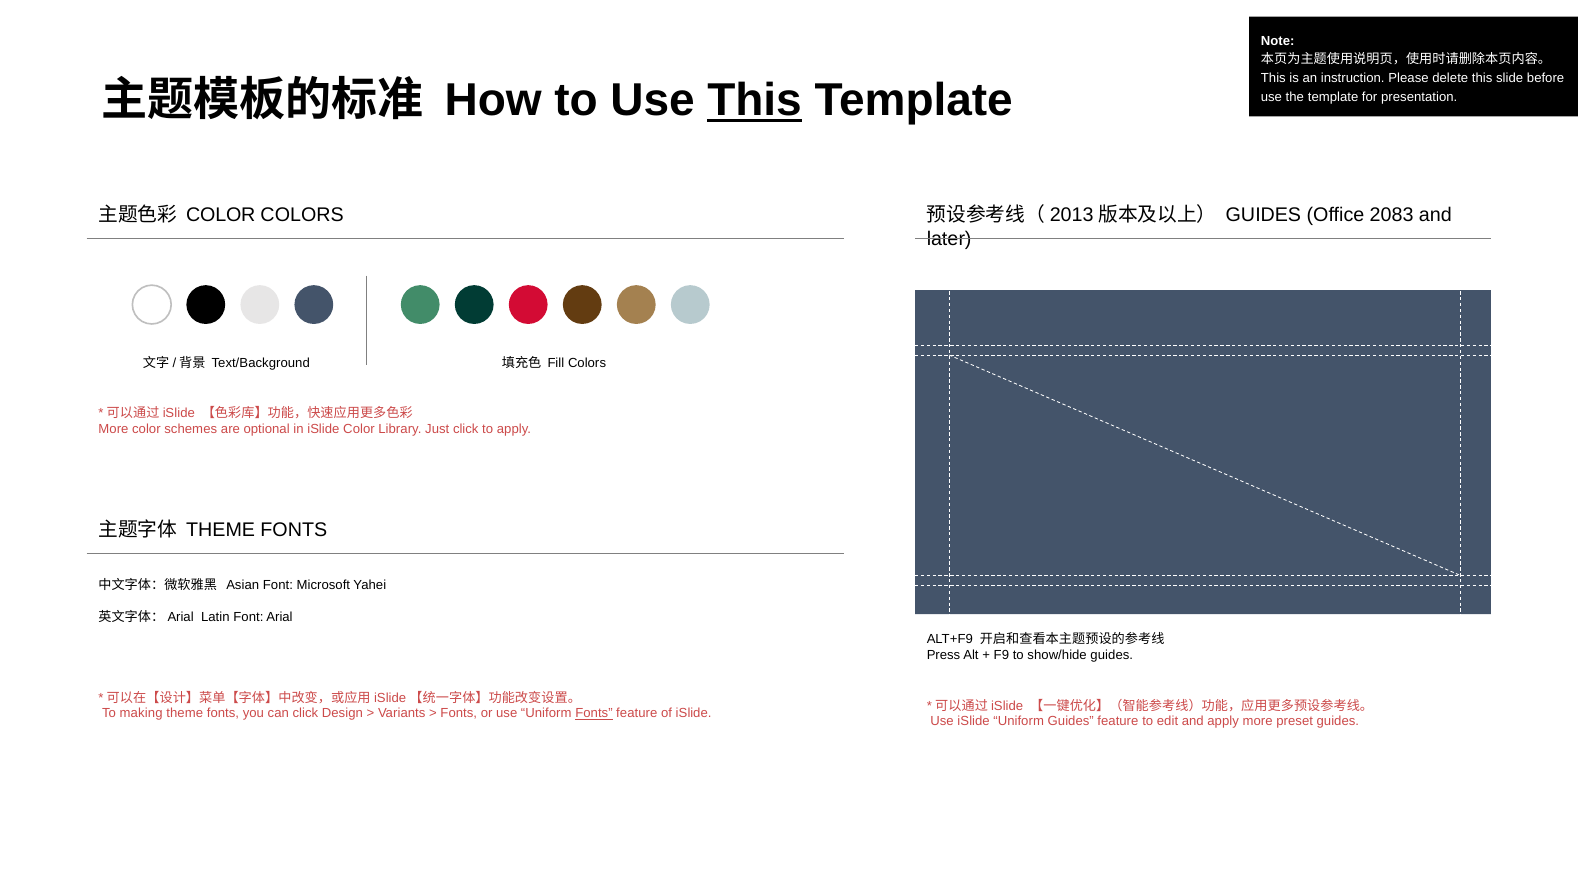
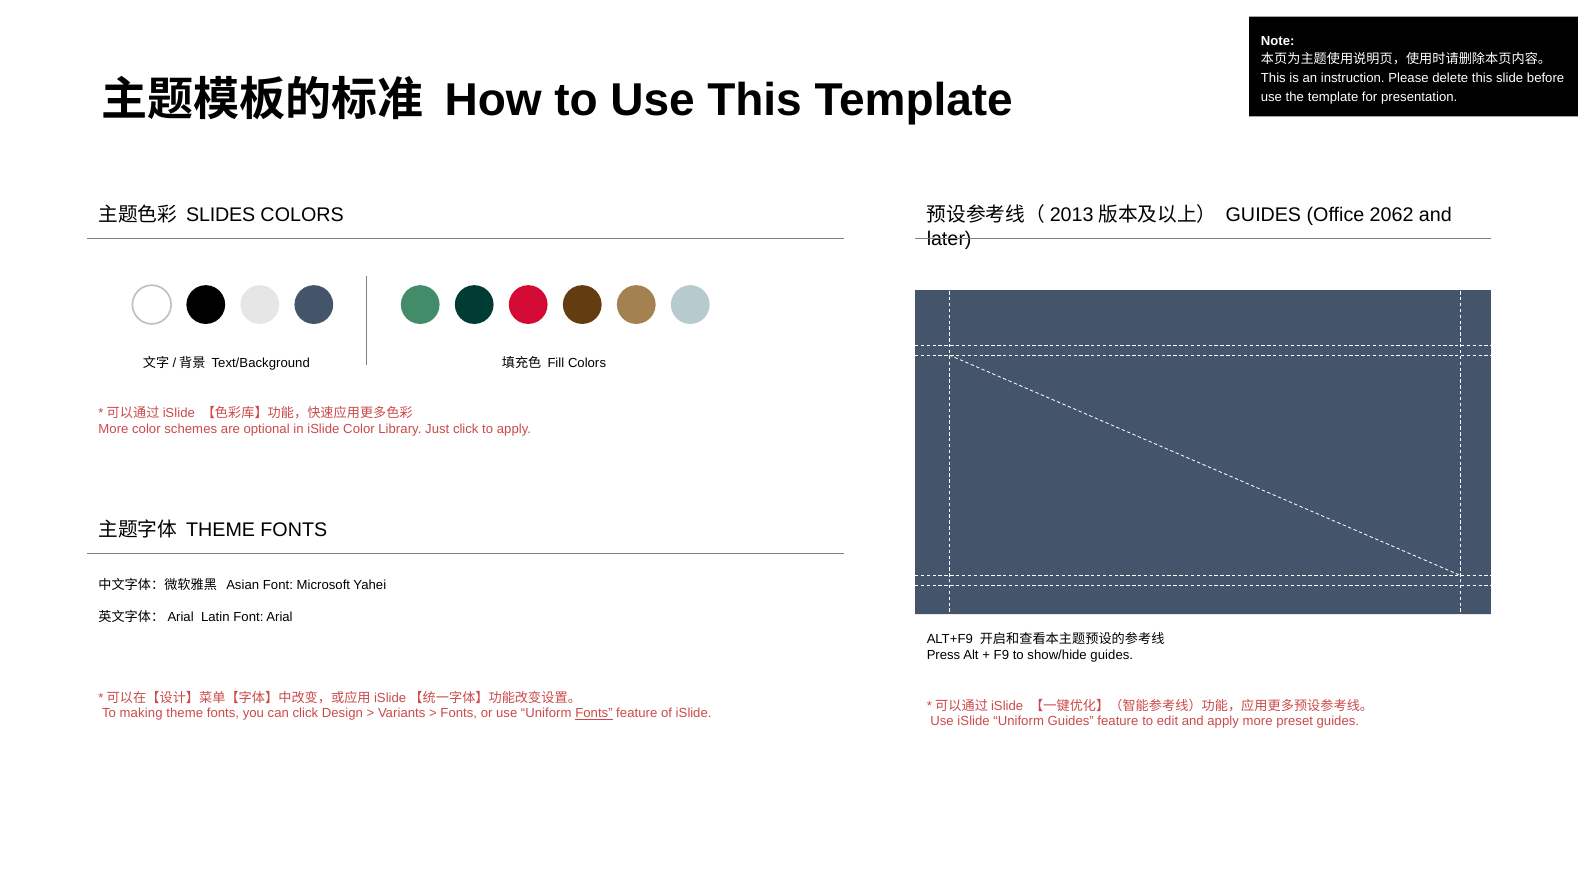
This at (755, 101) underline: present -> none
2083: 2083 -> 2062
COLOR at (221, 215): COLOR -> SLIDES
